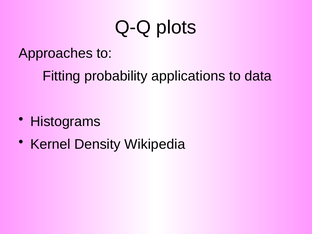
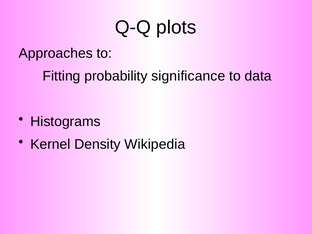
applications: applications -> significance
